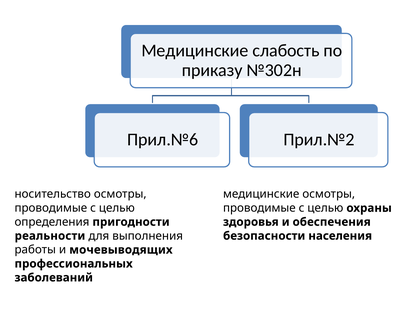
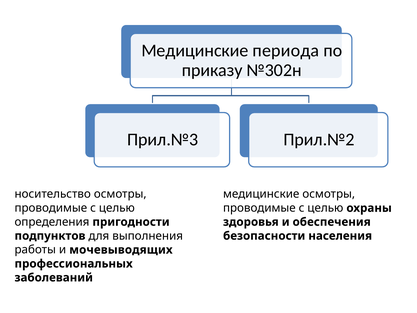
слабость: слабость -> периода
Прил.№6: Прил.№6 -> Прил.№3
реальности: реальности -> подпунктов
